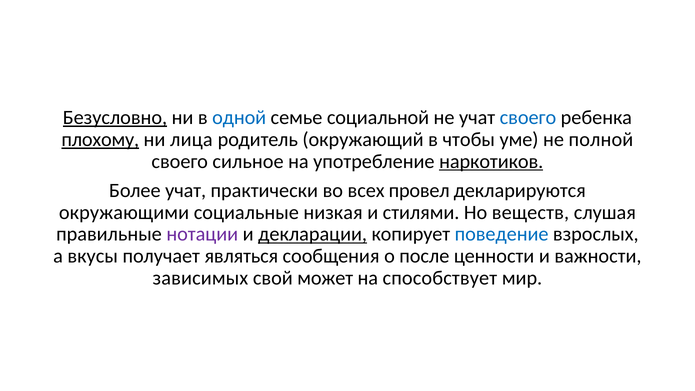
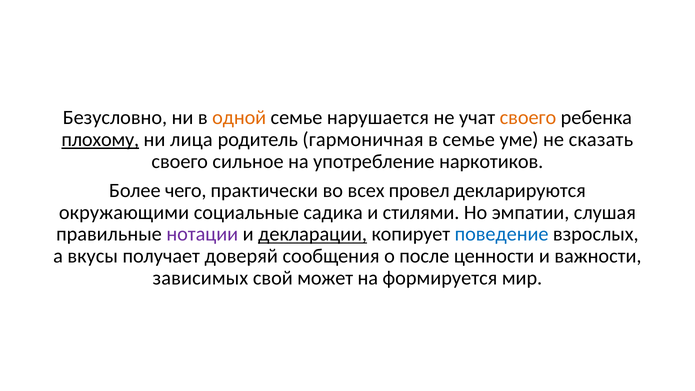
Безусловно underline: present -> none
одной colour: blue -> orange
социальной: социальной -> нарушается
своего at (528, 118) colour: blue -> orange
окружающий: окружающий -> гармоничная
в чтобы: чтобы -> семье
полной: полной -> сказать
наркотиков underline: present -> none
Более учат: учат -> чего
низкая: низкая -> садика
веществ: веществ -> эмпатии
являться: являться -> доверяй
способствует: способствует -> формируется
